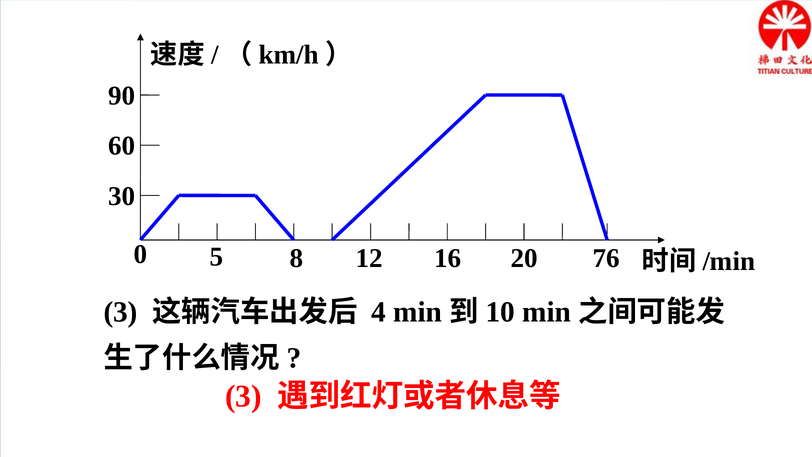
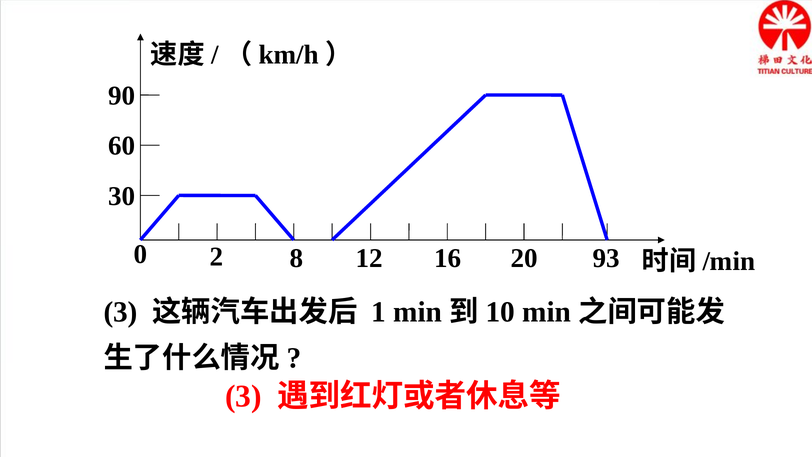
5: 5 -> 2
76: 76 -> 93
4: 4 -> 1
